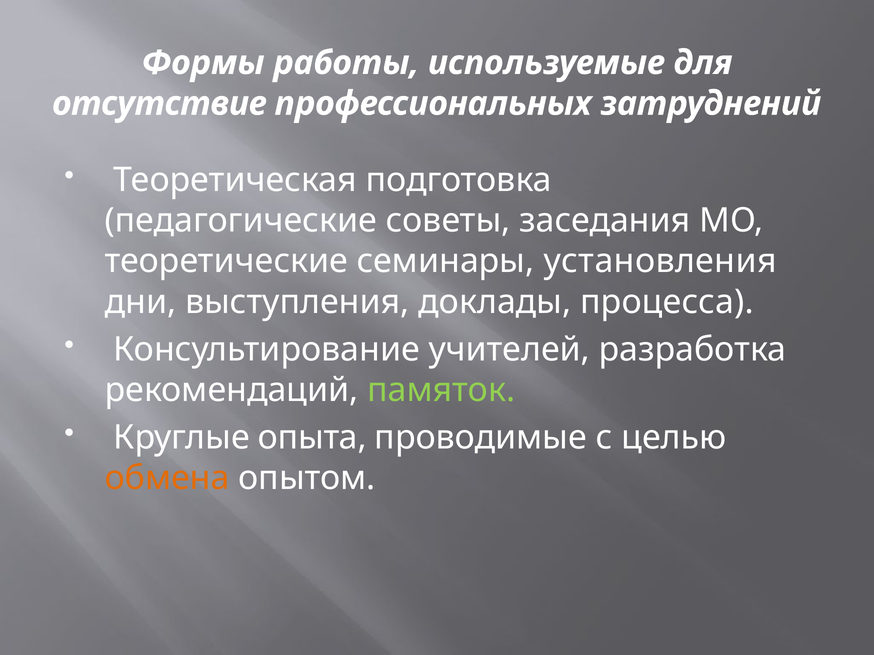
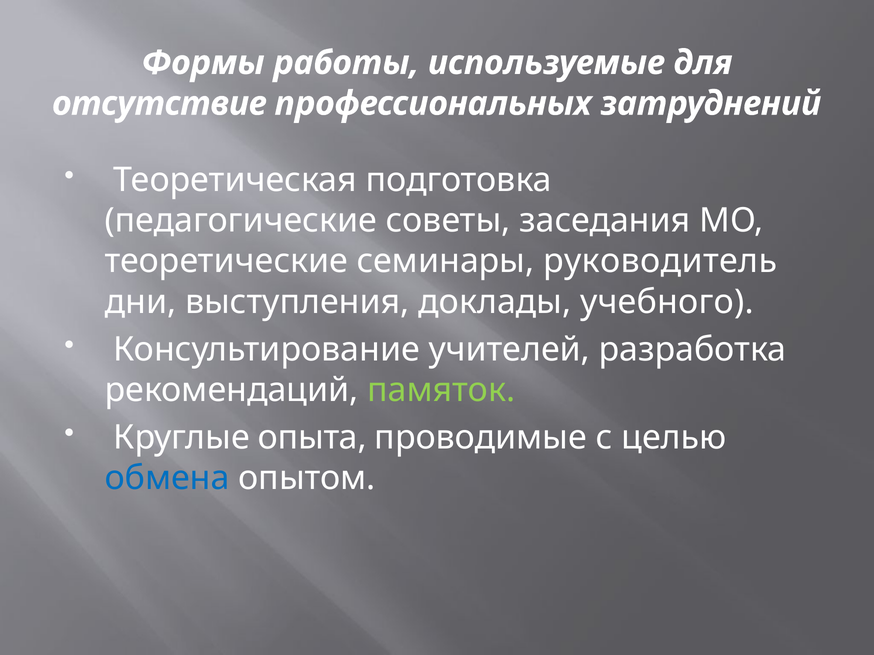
установления: установления -> руководитель
процесса: процесса -> учебного
обмена colour: orange -> blue
